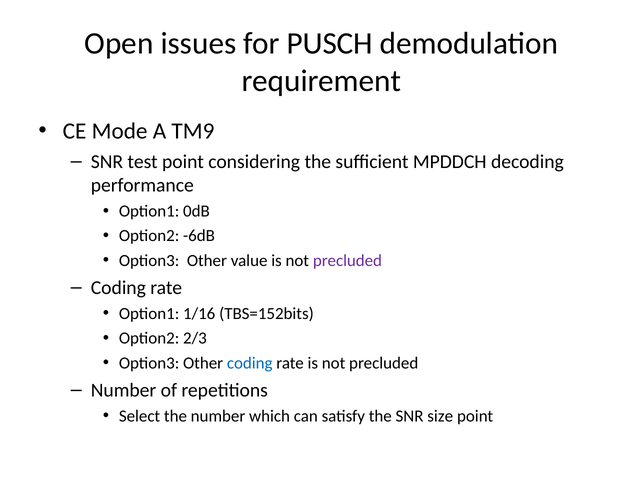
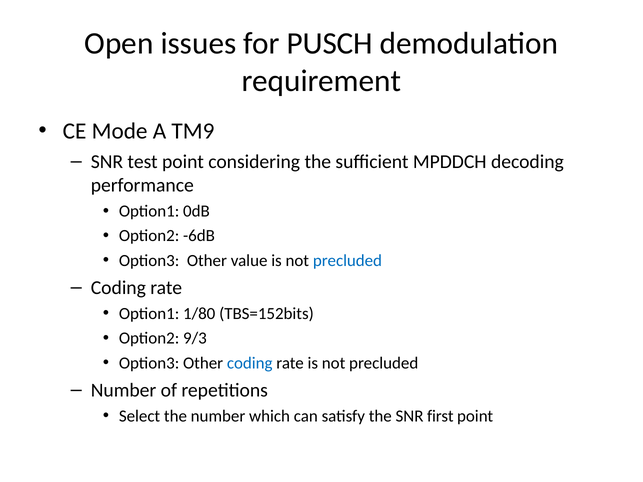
precluded at (347, 261) colour: purple -> blue
1/16: 1/16 -> 1/80
2/3: 2/3 -> 9/3
size: size -> first
